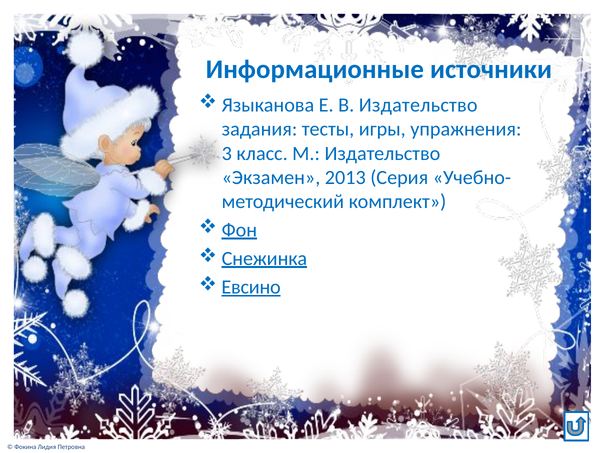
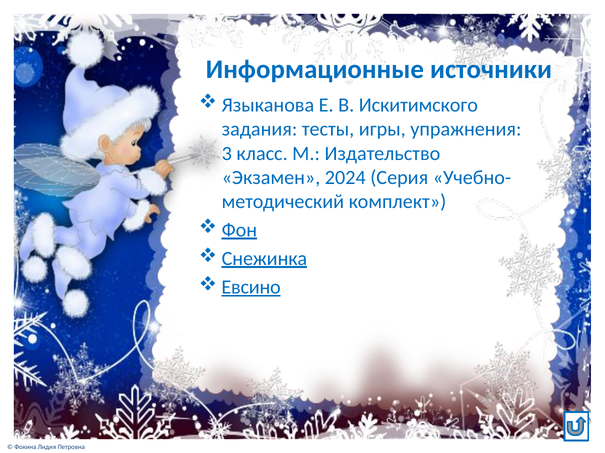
В Издательство: Издательство -> Искитимского
2013: 2013 -> 2024
